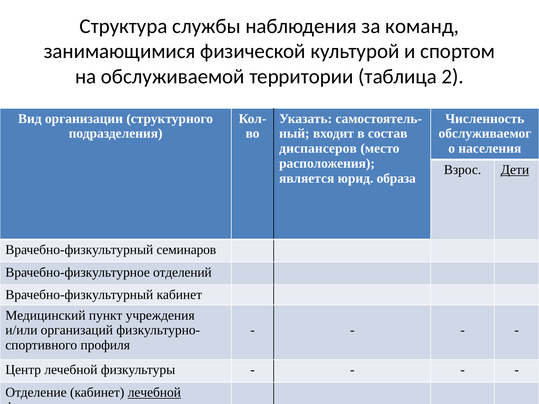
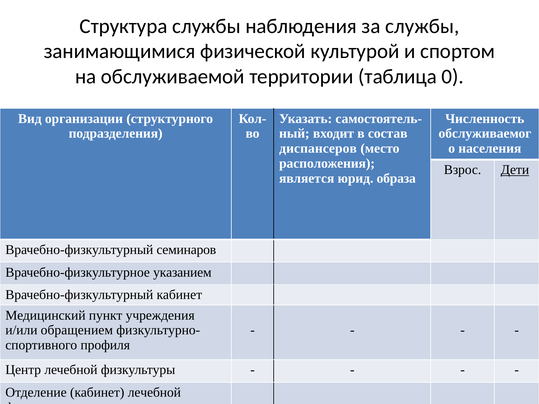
за команд: команд -> службы
2: 2 -> 0
отделений: отделений -> указанием
организаций: организаций -> обращением
лечебной at (154, 393) underline: present -> none
